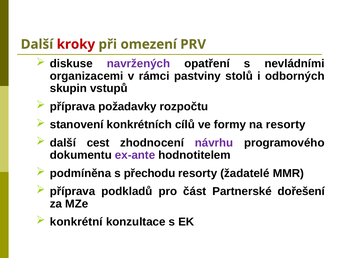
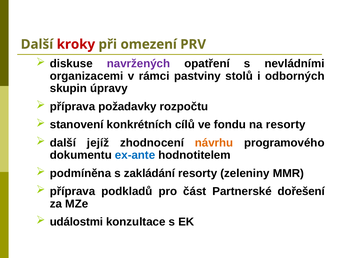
vstupů: vstupů -> úpravy
formy: formy -> fondu
cest: cest -> jejíž
návrhu colour: purple -> orange
ex-ante colour: purple -> blue
přechodu: přechodu -> zakládání
žadatelé: žadatelé -> zeleniny
konkrétní: konkrétní -> událostmi
